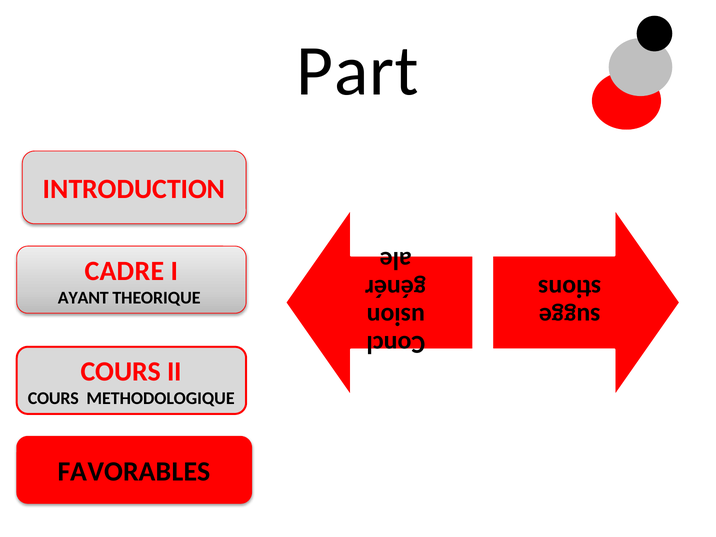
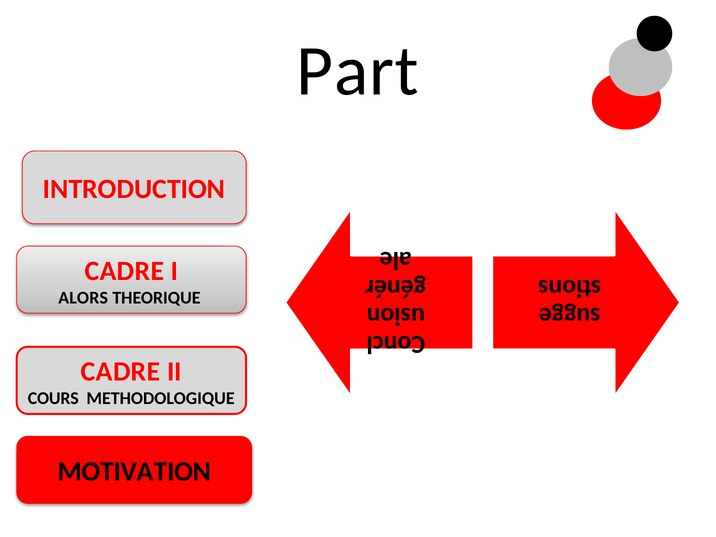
AYANT: AYANT -> ALORS
COURS at (121, 372): COURS -> CADRE
FAVORABLES: FAVORABLES -> MOTIVATION
